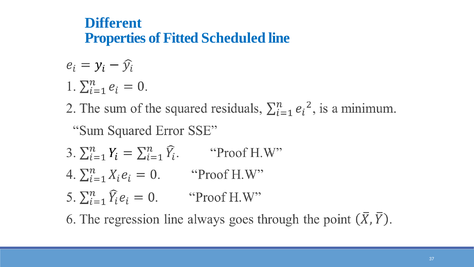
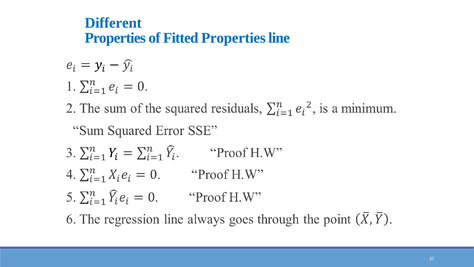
Fitted Scheduled: Scheduled -> Properties
